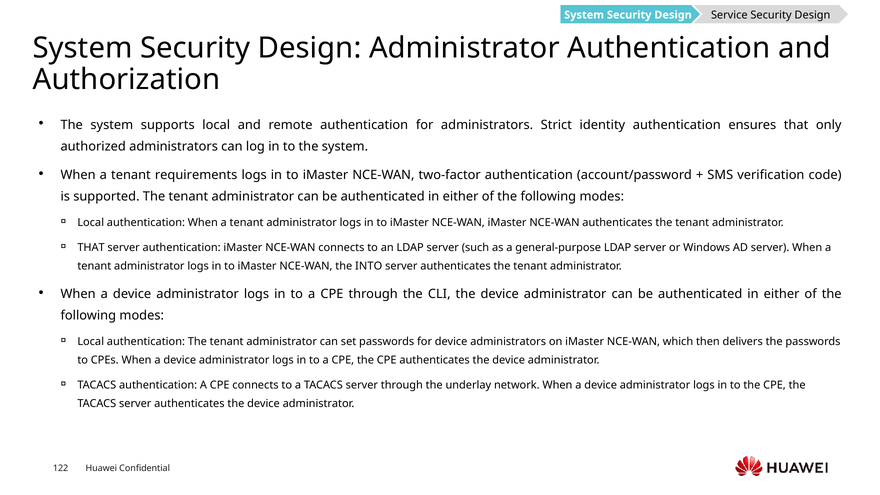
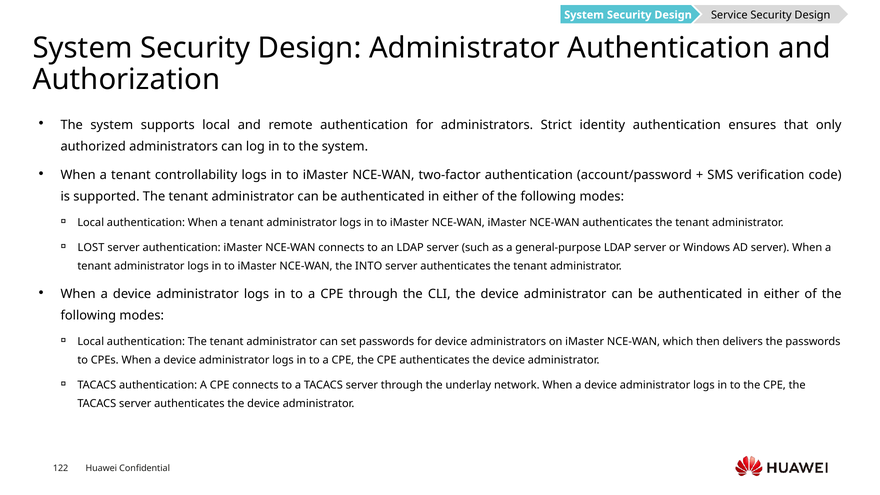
requirements: requirements -> controllability
THAT at (91, 248): THAT -> LOST
